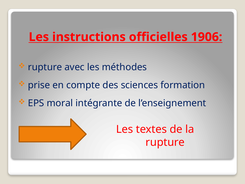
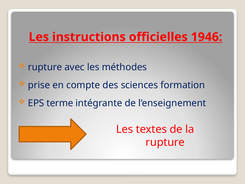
1906: 1906 -> 1946
moral: moral -> terme
